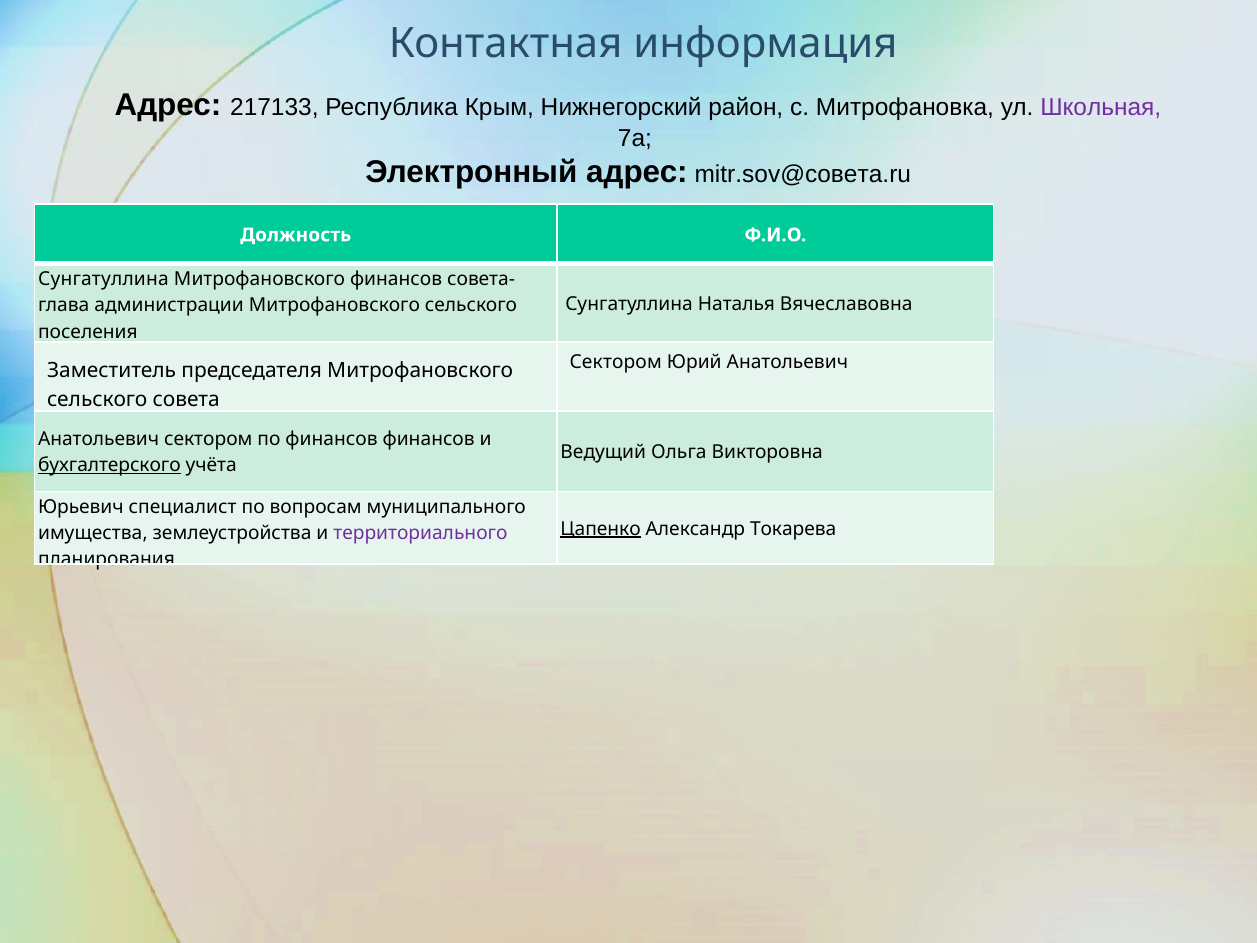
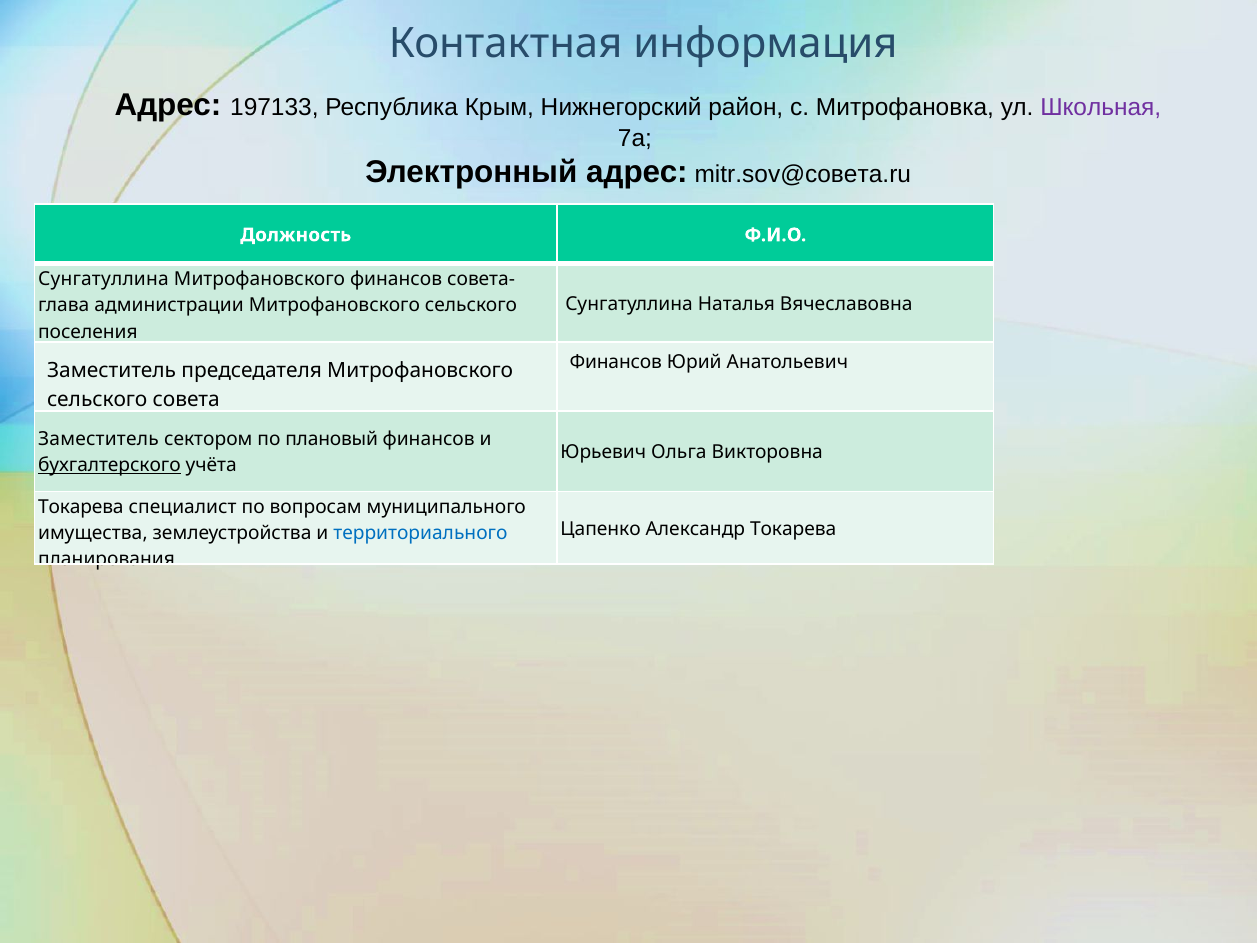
217133: 217133 -> 197133
Сектором at (616, 362): Сектором -> Финансов
Анатольевич at (99, 439): Анатольевич -> Заместитель
по финансов: финансов -> плановый
Ведущий: Ведущий -> Юрьевич
Юрьевич at (81, 507): Юрьевич -> Токарева
Цапенко underline: present -> none
территориального colour: purple -> blue
